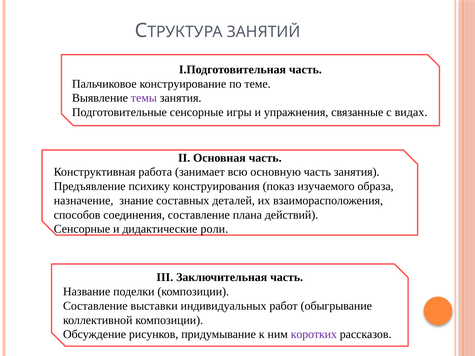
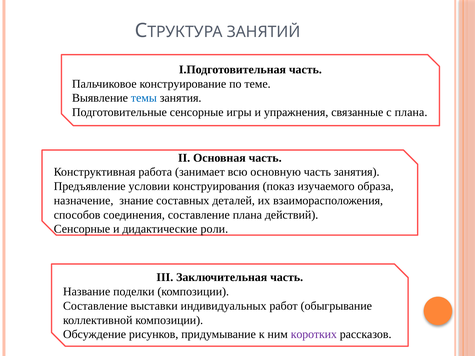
темы colour: purple -> blue
с видах: видах -> плана
психику: психику -> условии
